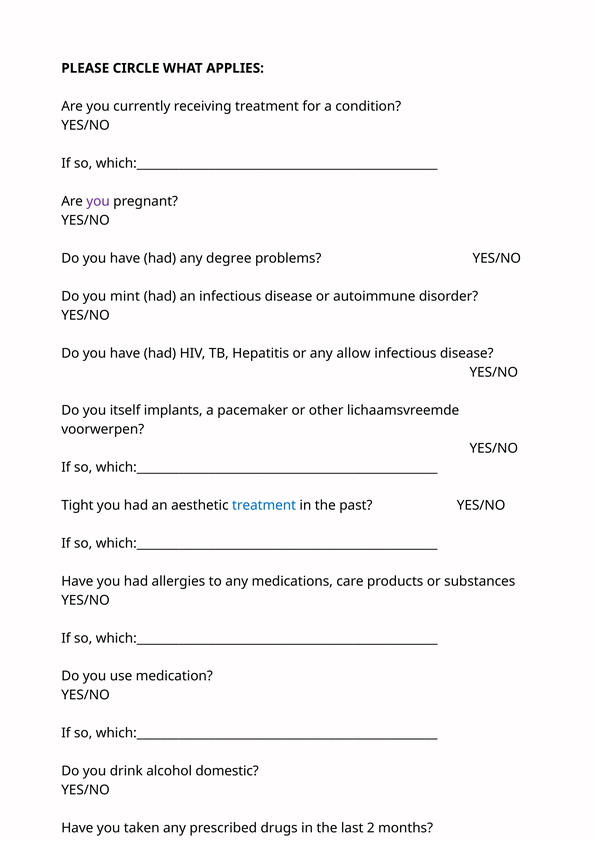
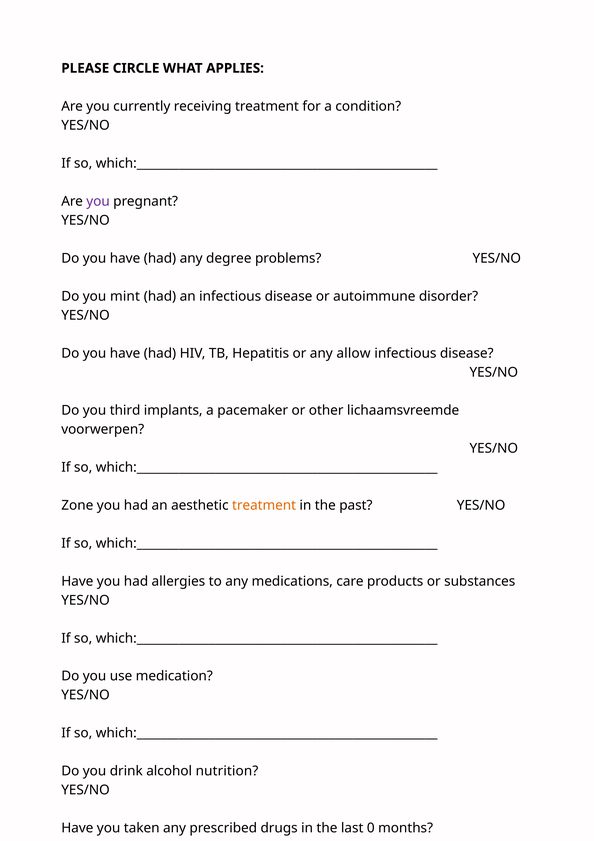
itself: itself -> third
Tight: Tight -> Zone
treatment at (264, 505) colour: blue -> orange
domestic: domestic -> nutrition
2: 2 -> 0
